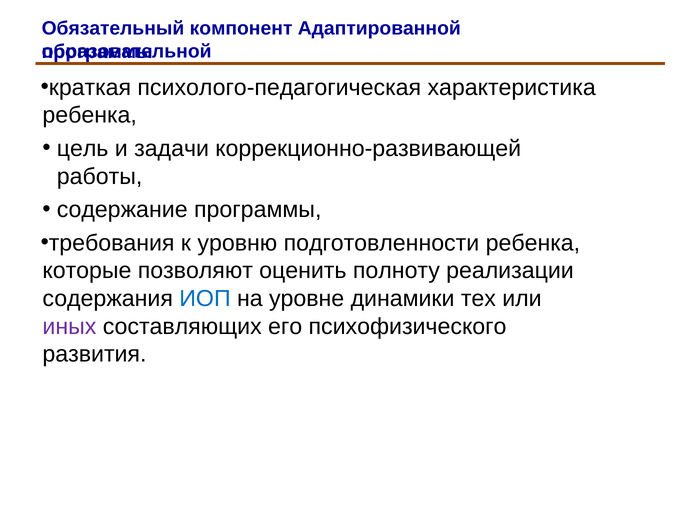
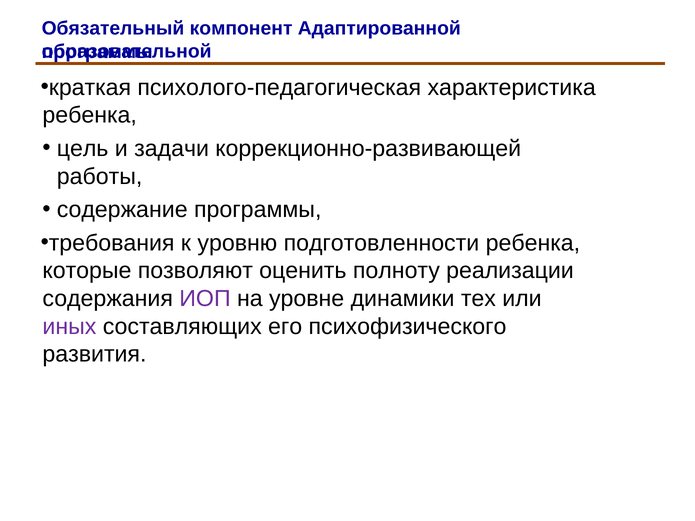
ИОП colour: blue -> purple
